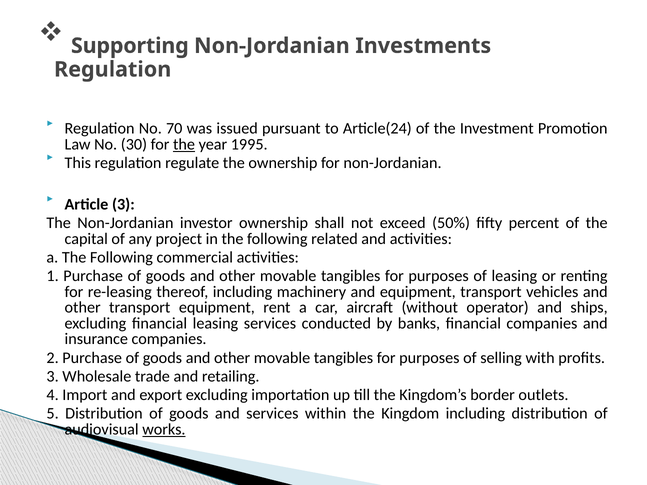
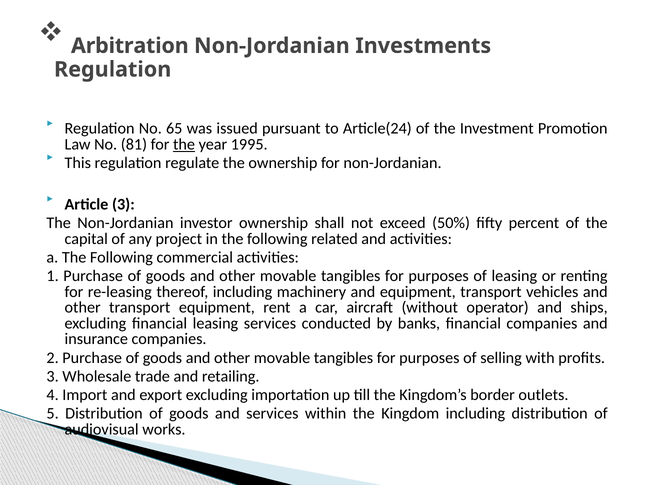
Supporting: Supporting -> Arbitration
70: 70 -> 65
30: 30 -> 81
works underline: present -> none
